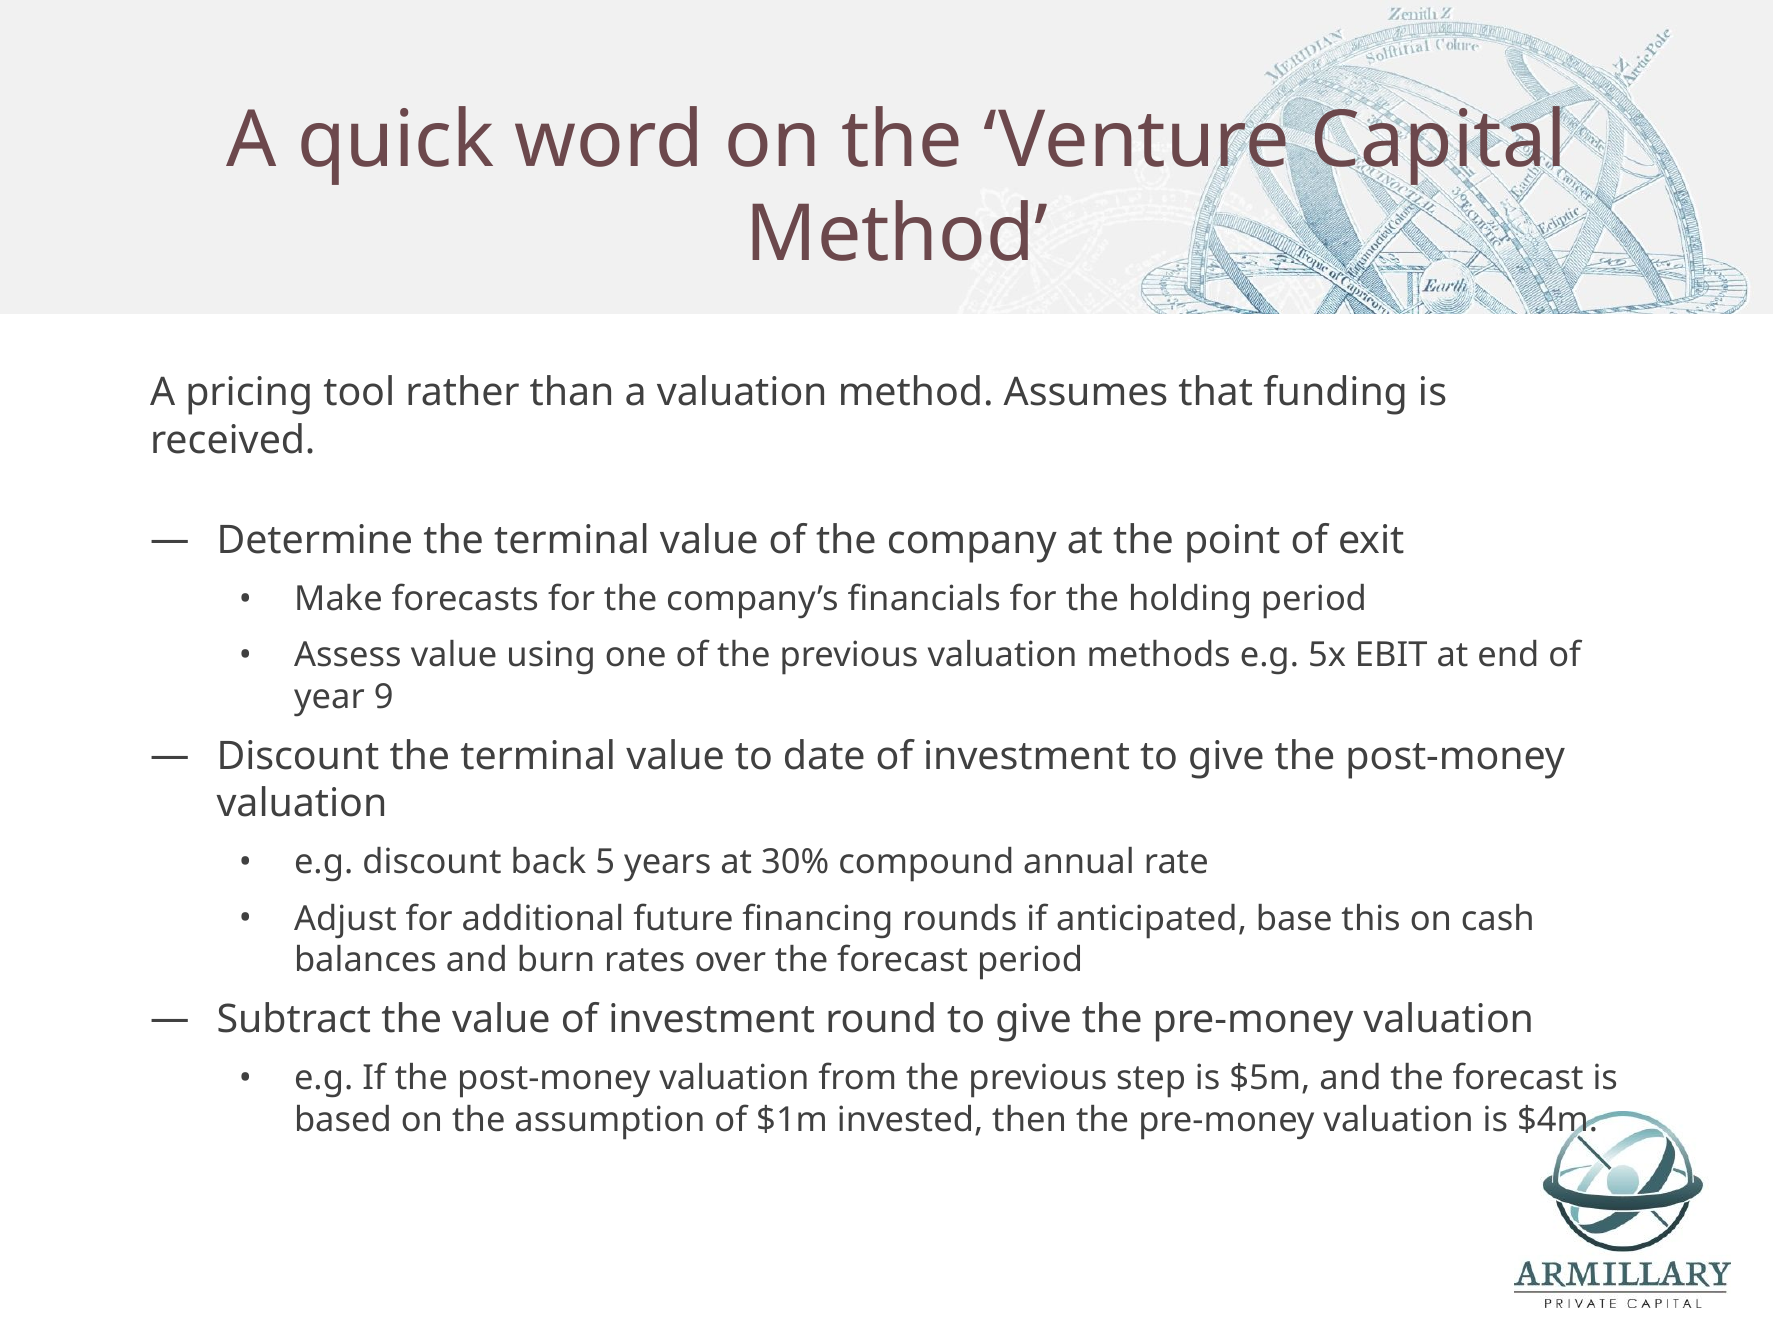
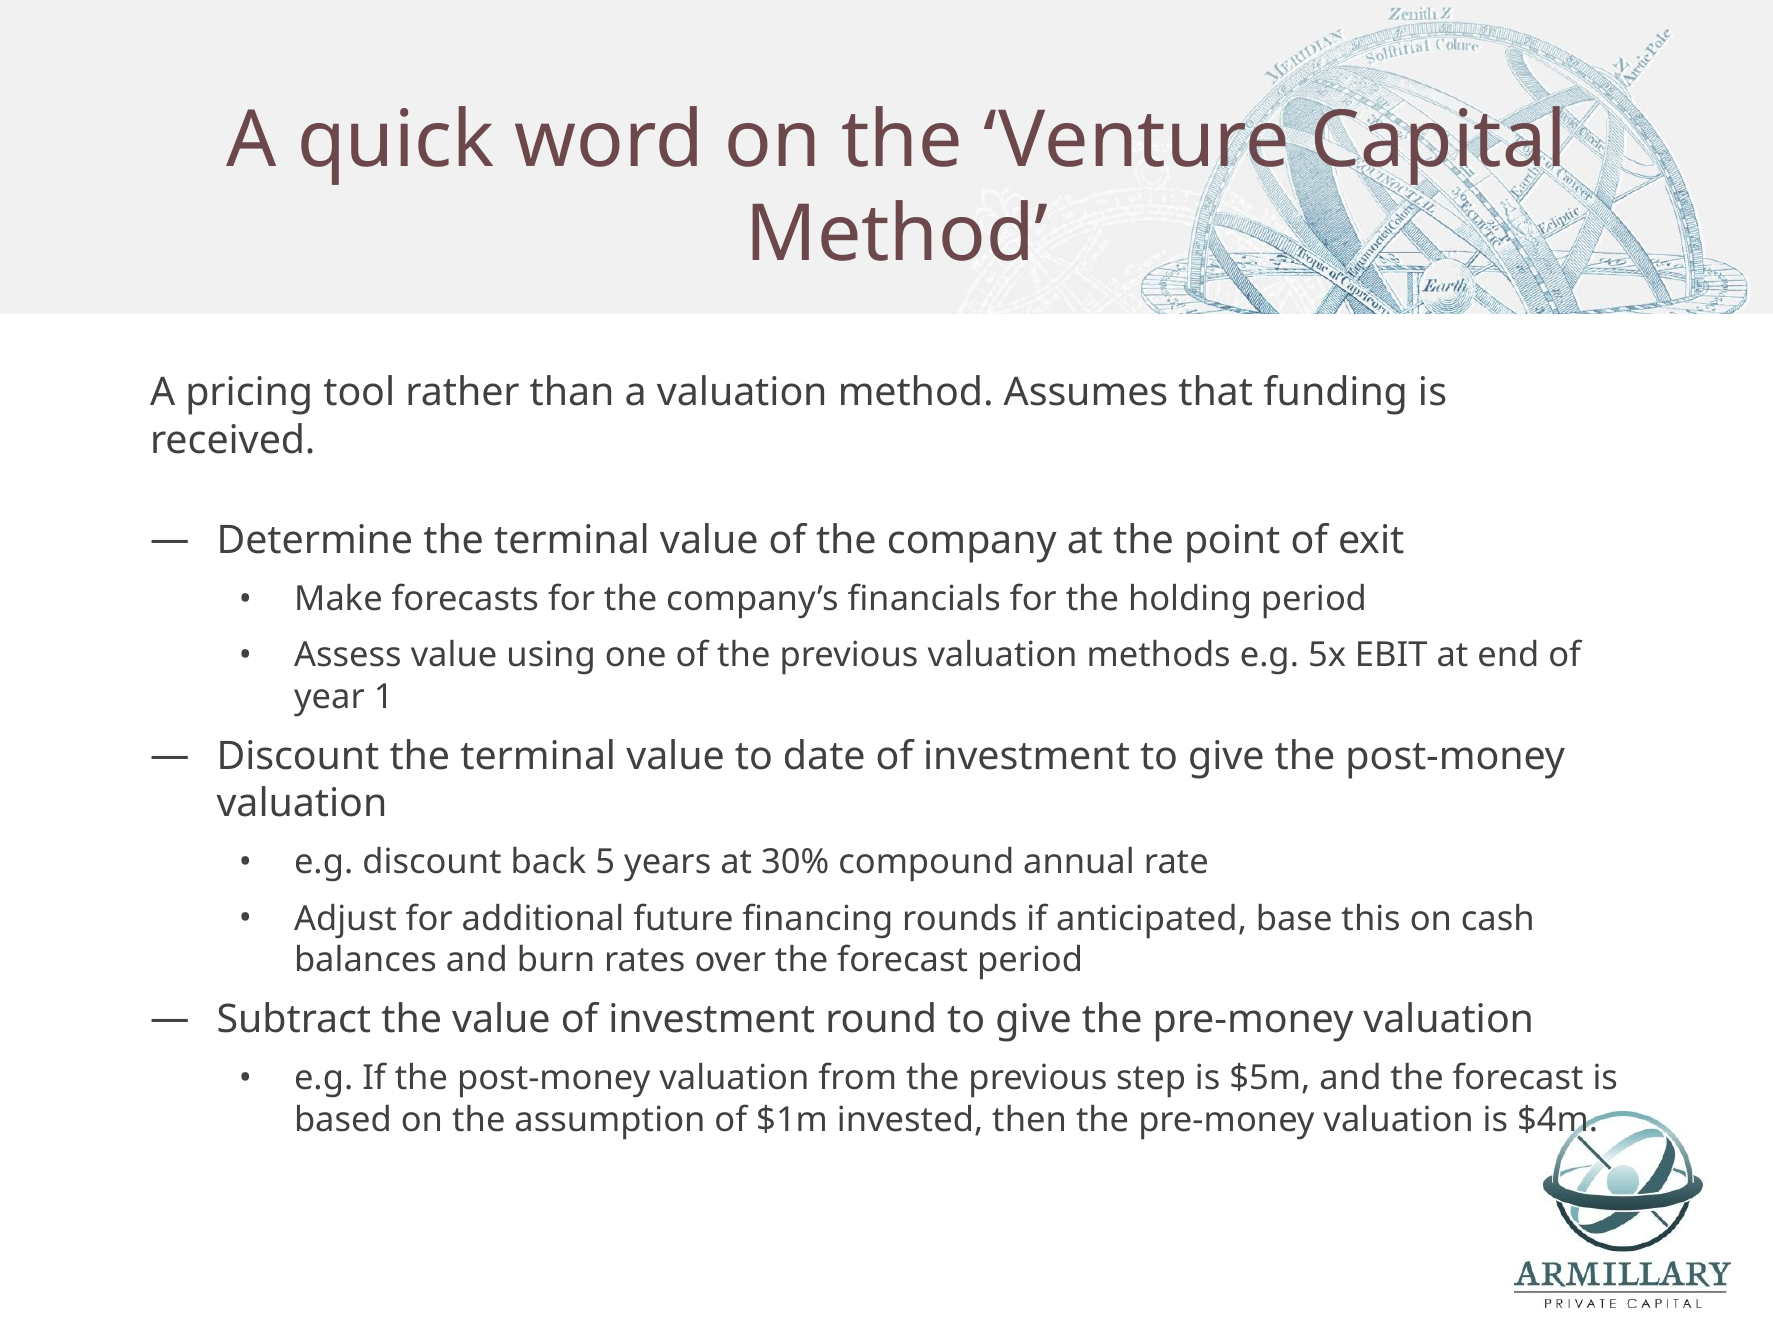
9: 9 -> 1
